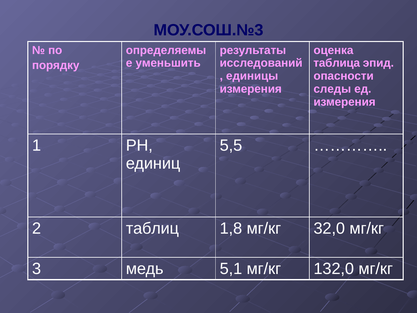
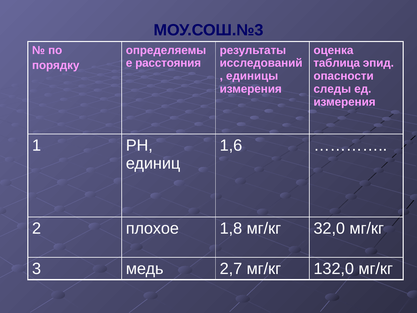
уменьшить: уменьшить -> расстояния
5,5: 5,5 -> 1,6
таблиц: таблиц -> плохое
5,1: 5,1 -> 2,7
